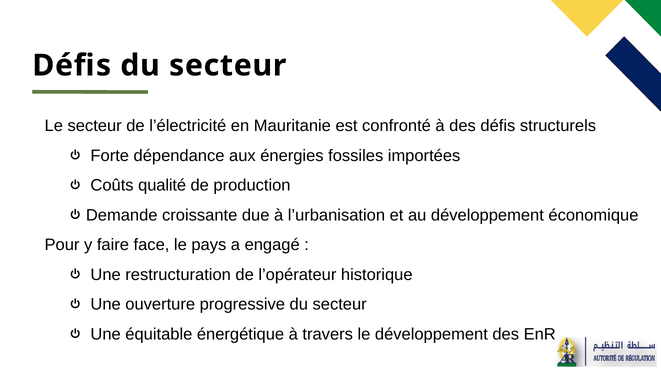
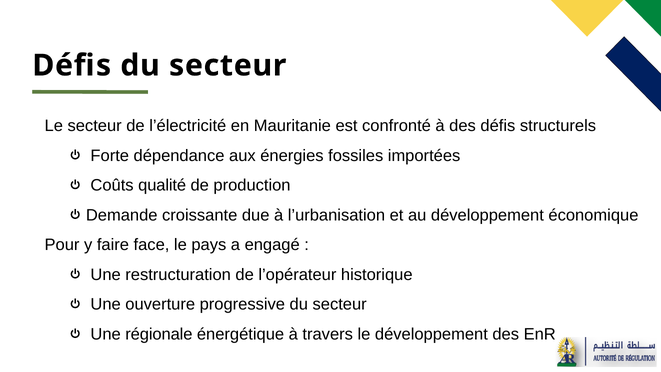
équitable: équitable -> régionale
